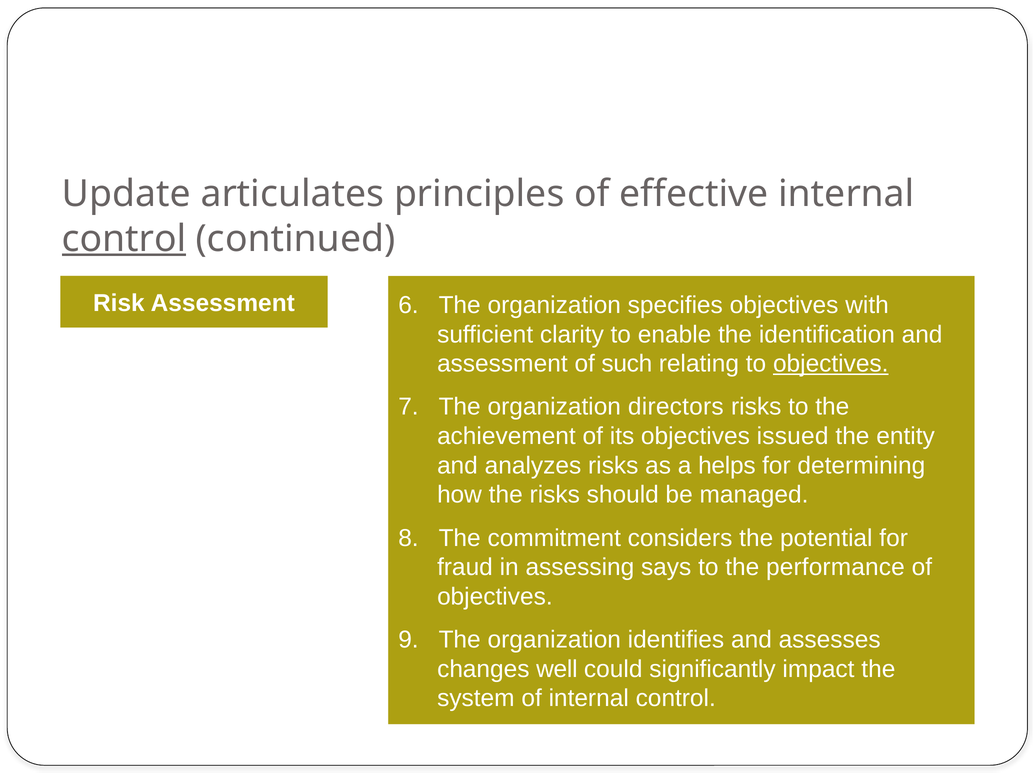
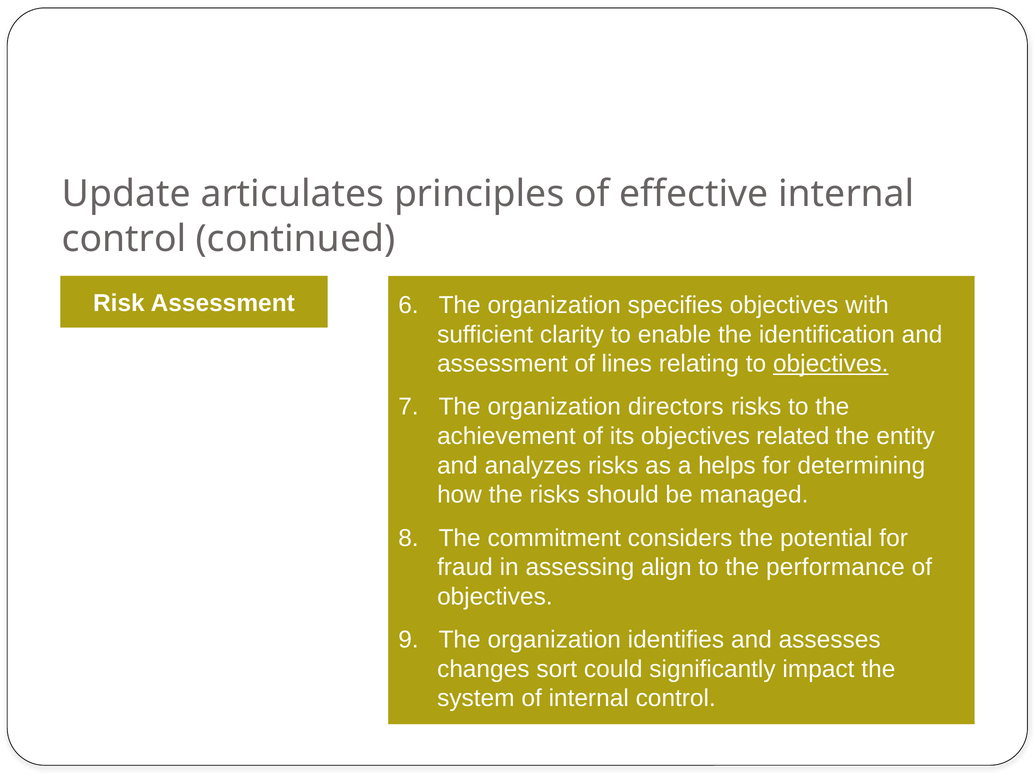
control at (124, 239) underline: present -> none
such: such -> lines
issued: issued -> related
says: says -> align
well: well -> sort
